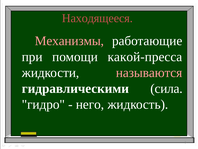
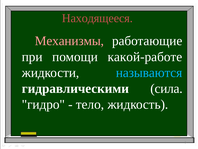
какой-пресса: какой-пресса -> какой-работе
называются colour: pink -> light blue
него: него -> тело
